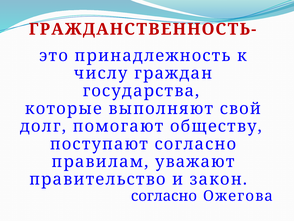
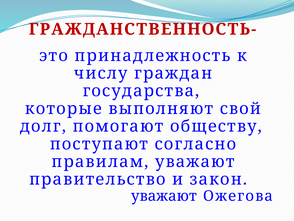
согласно at (164, 196): согласно -> уважают
